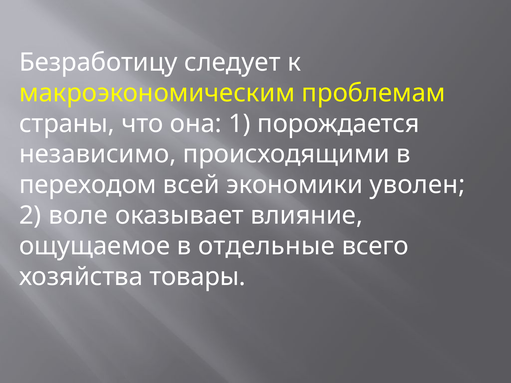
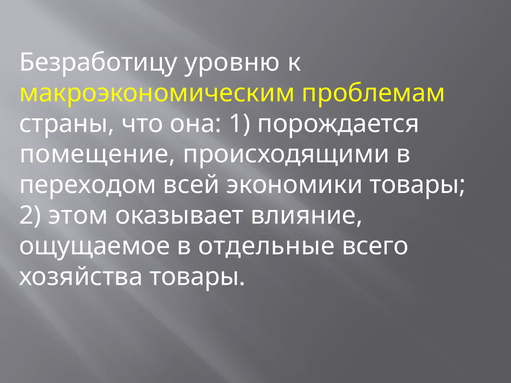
следует: следует -> уровню
независимо: независимо -> помещение
экономики уволен: уволен -> товары
воле: воле -> этом
